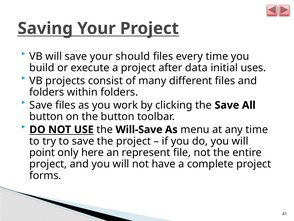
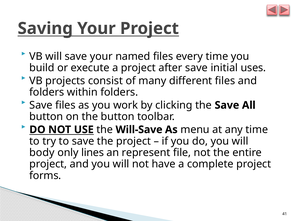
should: should -> named
after data: data -> save
point: point -> body
here: here -> lines
